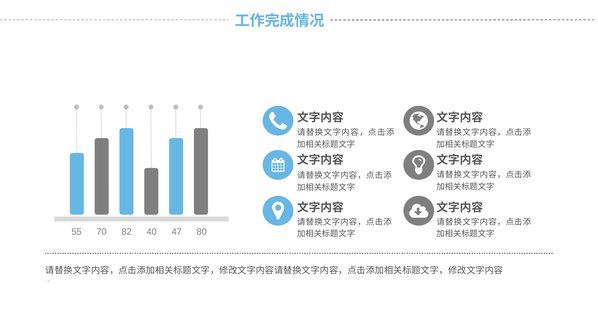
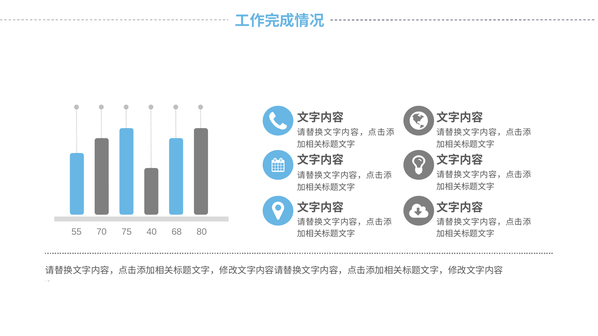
82: 82 -> 75
47: 47 -> 68
